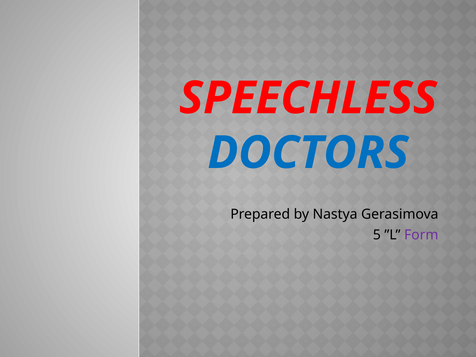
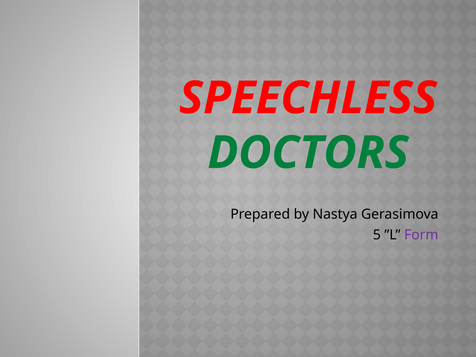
DOCTORS colour: blue -> green
